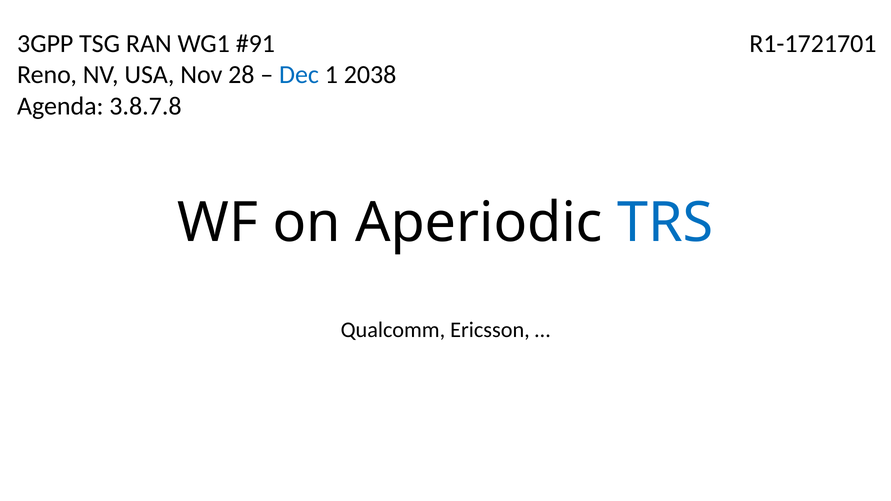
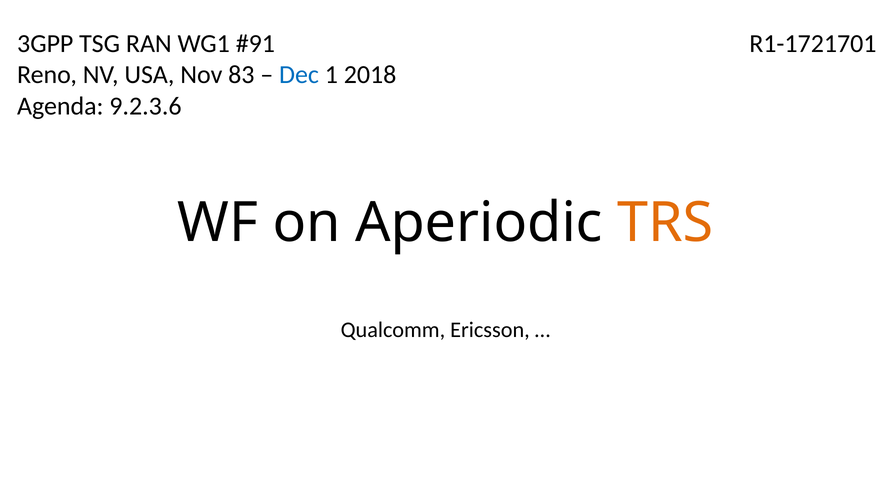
28: 28 -> 83
2038: 2038 -> 2018
3.8.7.8: 3.8.7.8 -> 9.2.3.6
TRS colour: blue -> orange
